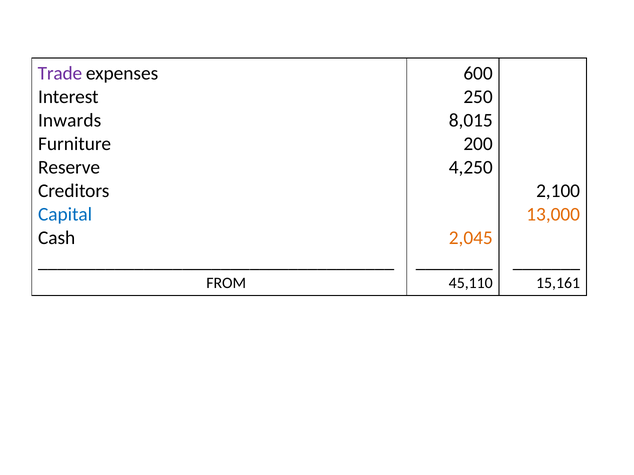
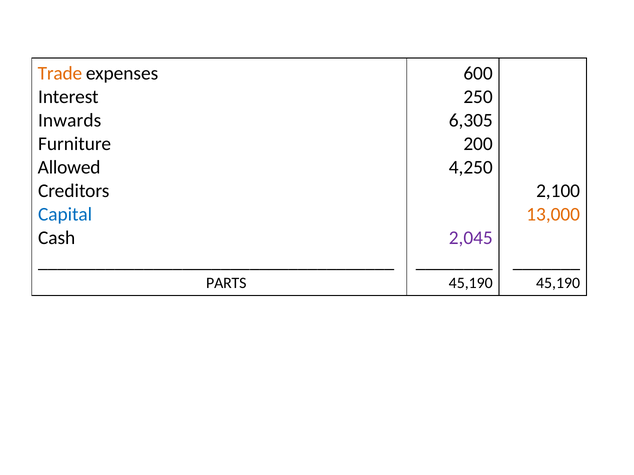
Trade colour: purple -> orange
8,015: 8,015 -> 6,305
Reserve: Reserve -> Allowed
2,045 colour: orange -> purple
FROM: FROM -> PARTS
45,110 at (471, 283): 45,110 -> 45,190
15,161 at (558, 283): 15,161 -> 45,190
